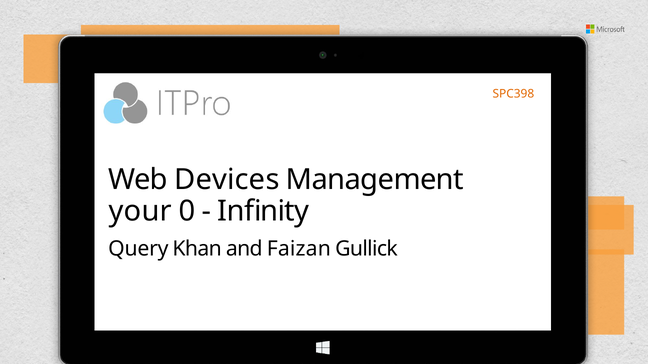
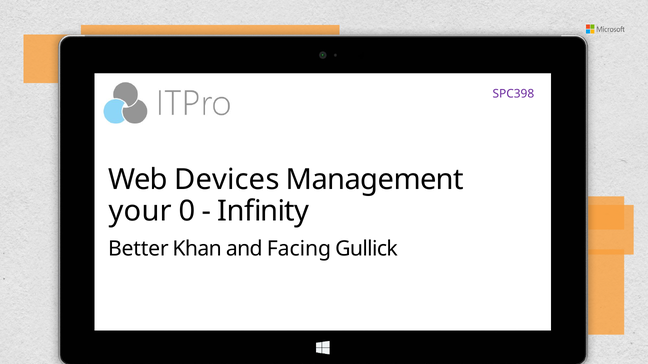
SPC398 colour: orange -> purple
Query: Query -> Better
Faizan: Faizan -> Facing
